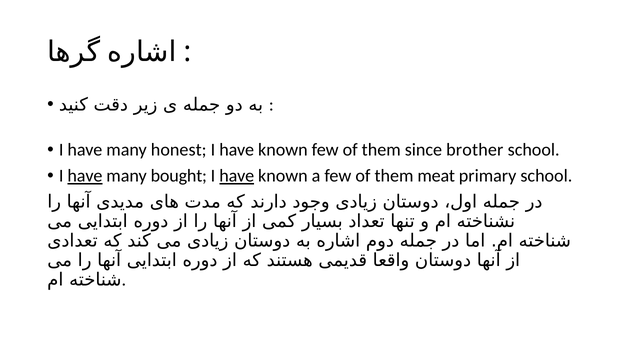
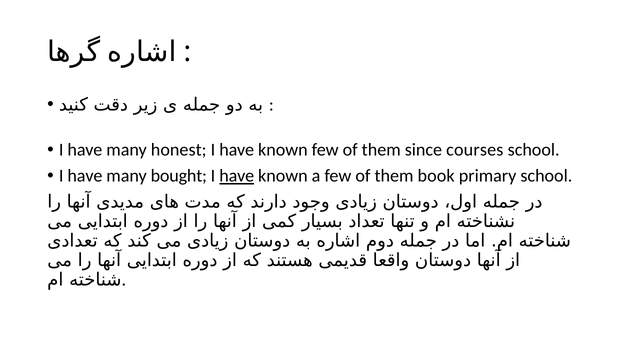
brother: brother -> courses
have at (85, 176) underline: present -> none
meat: meat -> book
